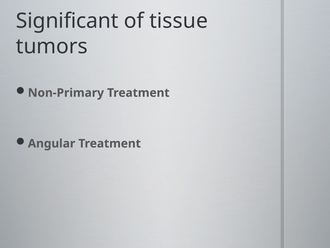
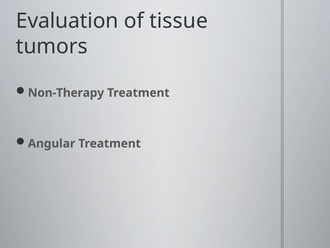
Significant: Significant -> Evaluation
Non-Primary: Non-Primary -> Non-Therapy
